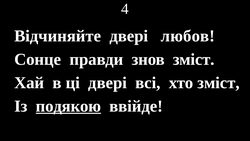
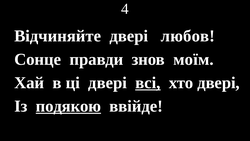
знов зміст: зміст -> моїм
всі underline: none -> present
хто зміст: зміст -> двері
